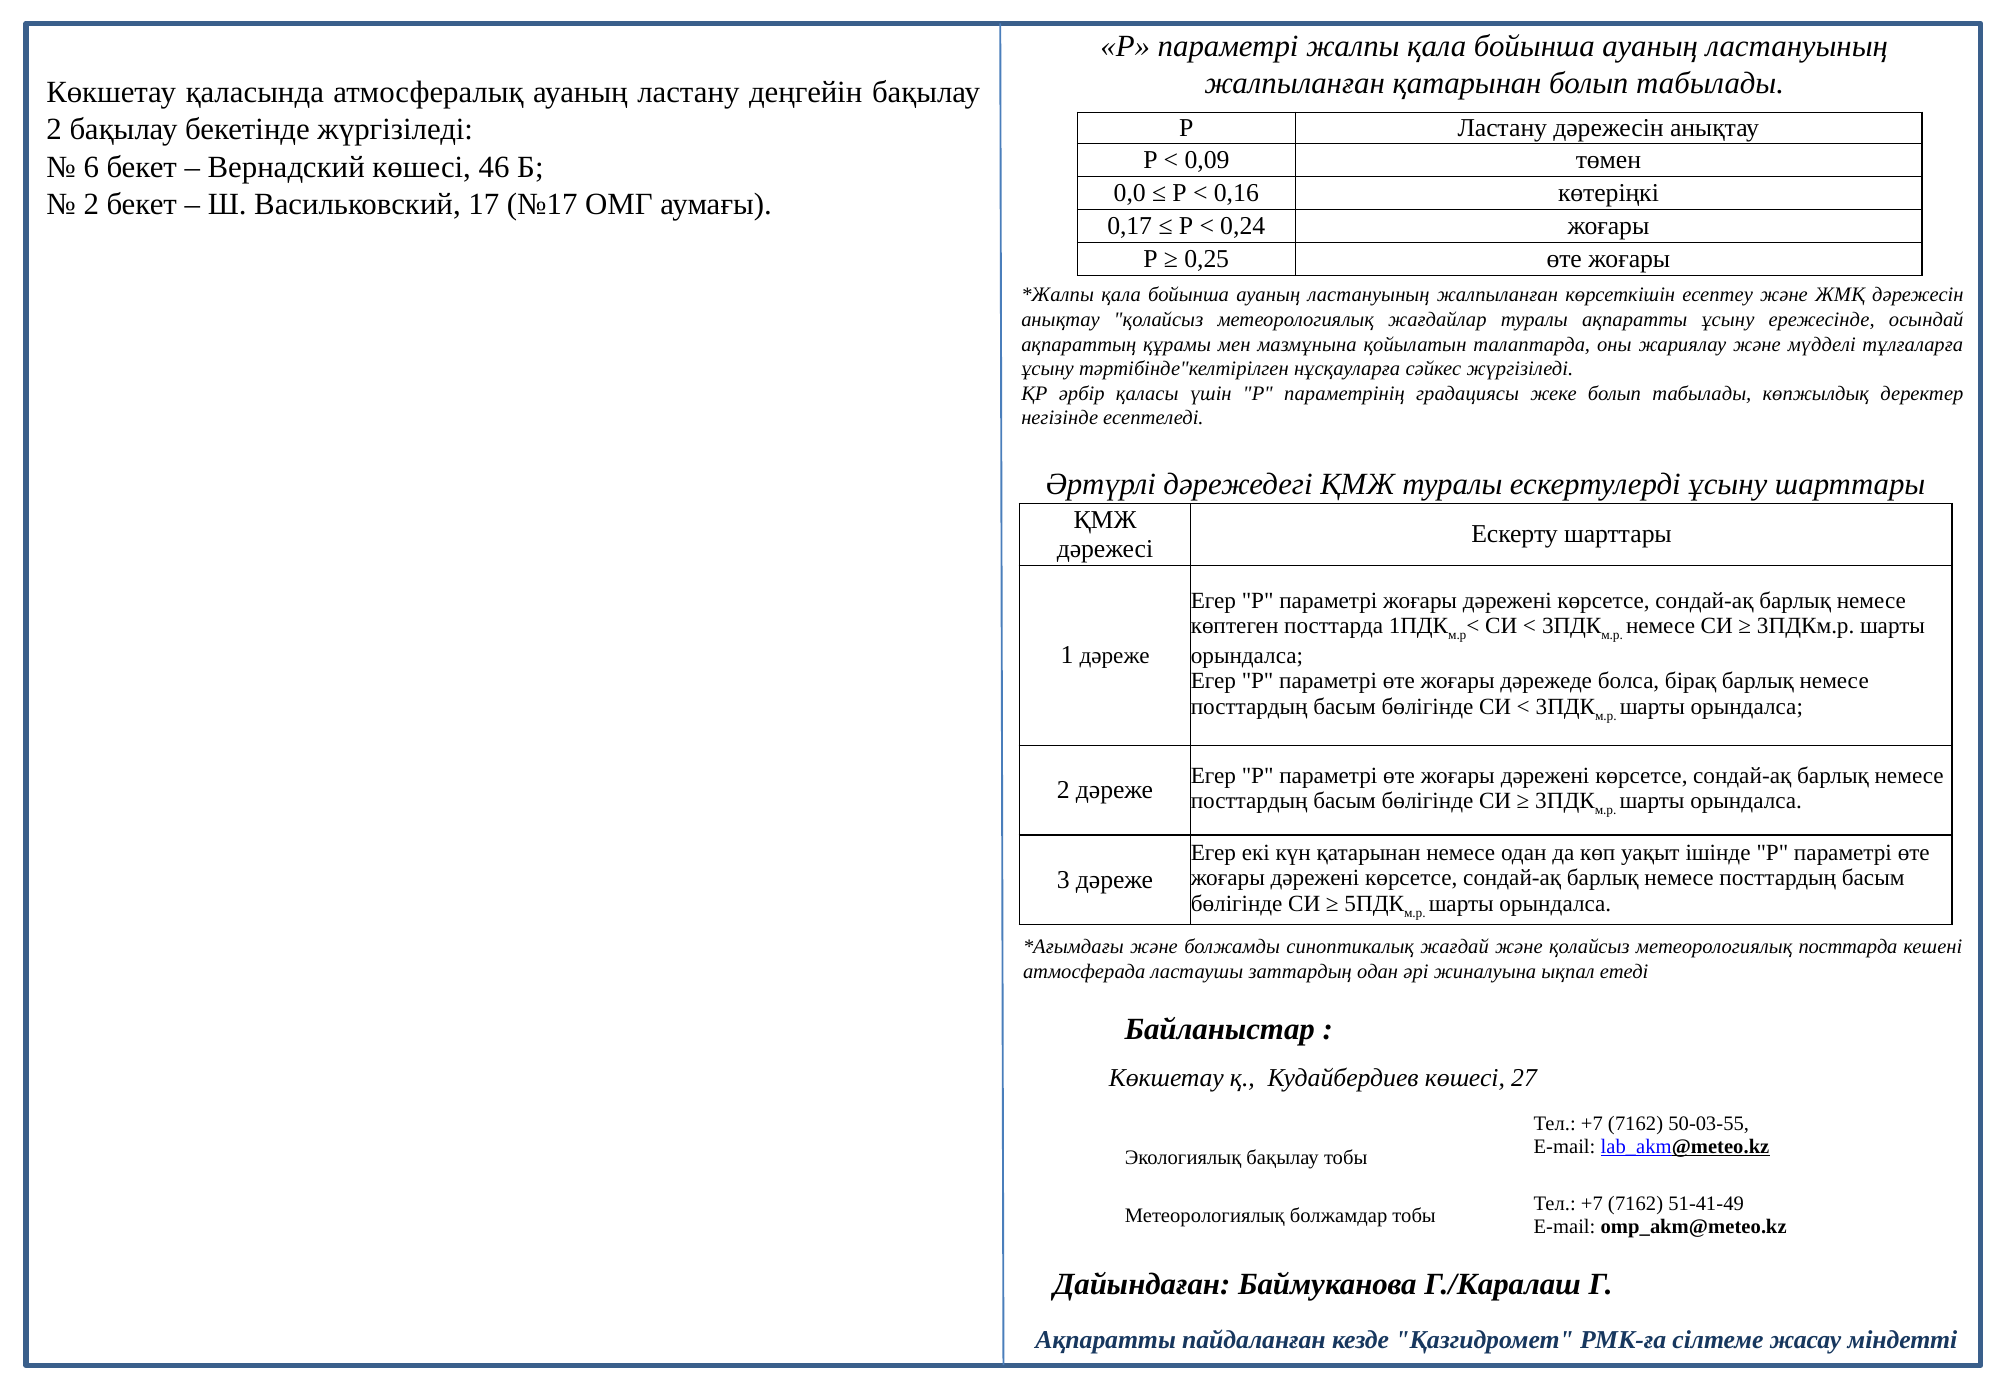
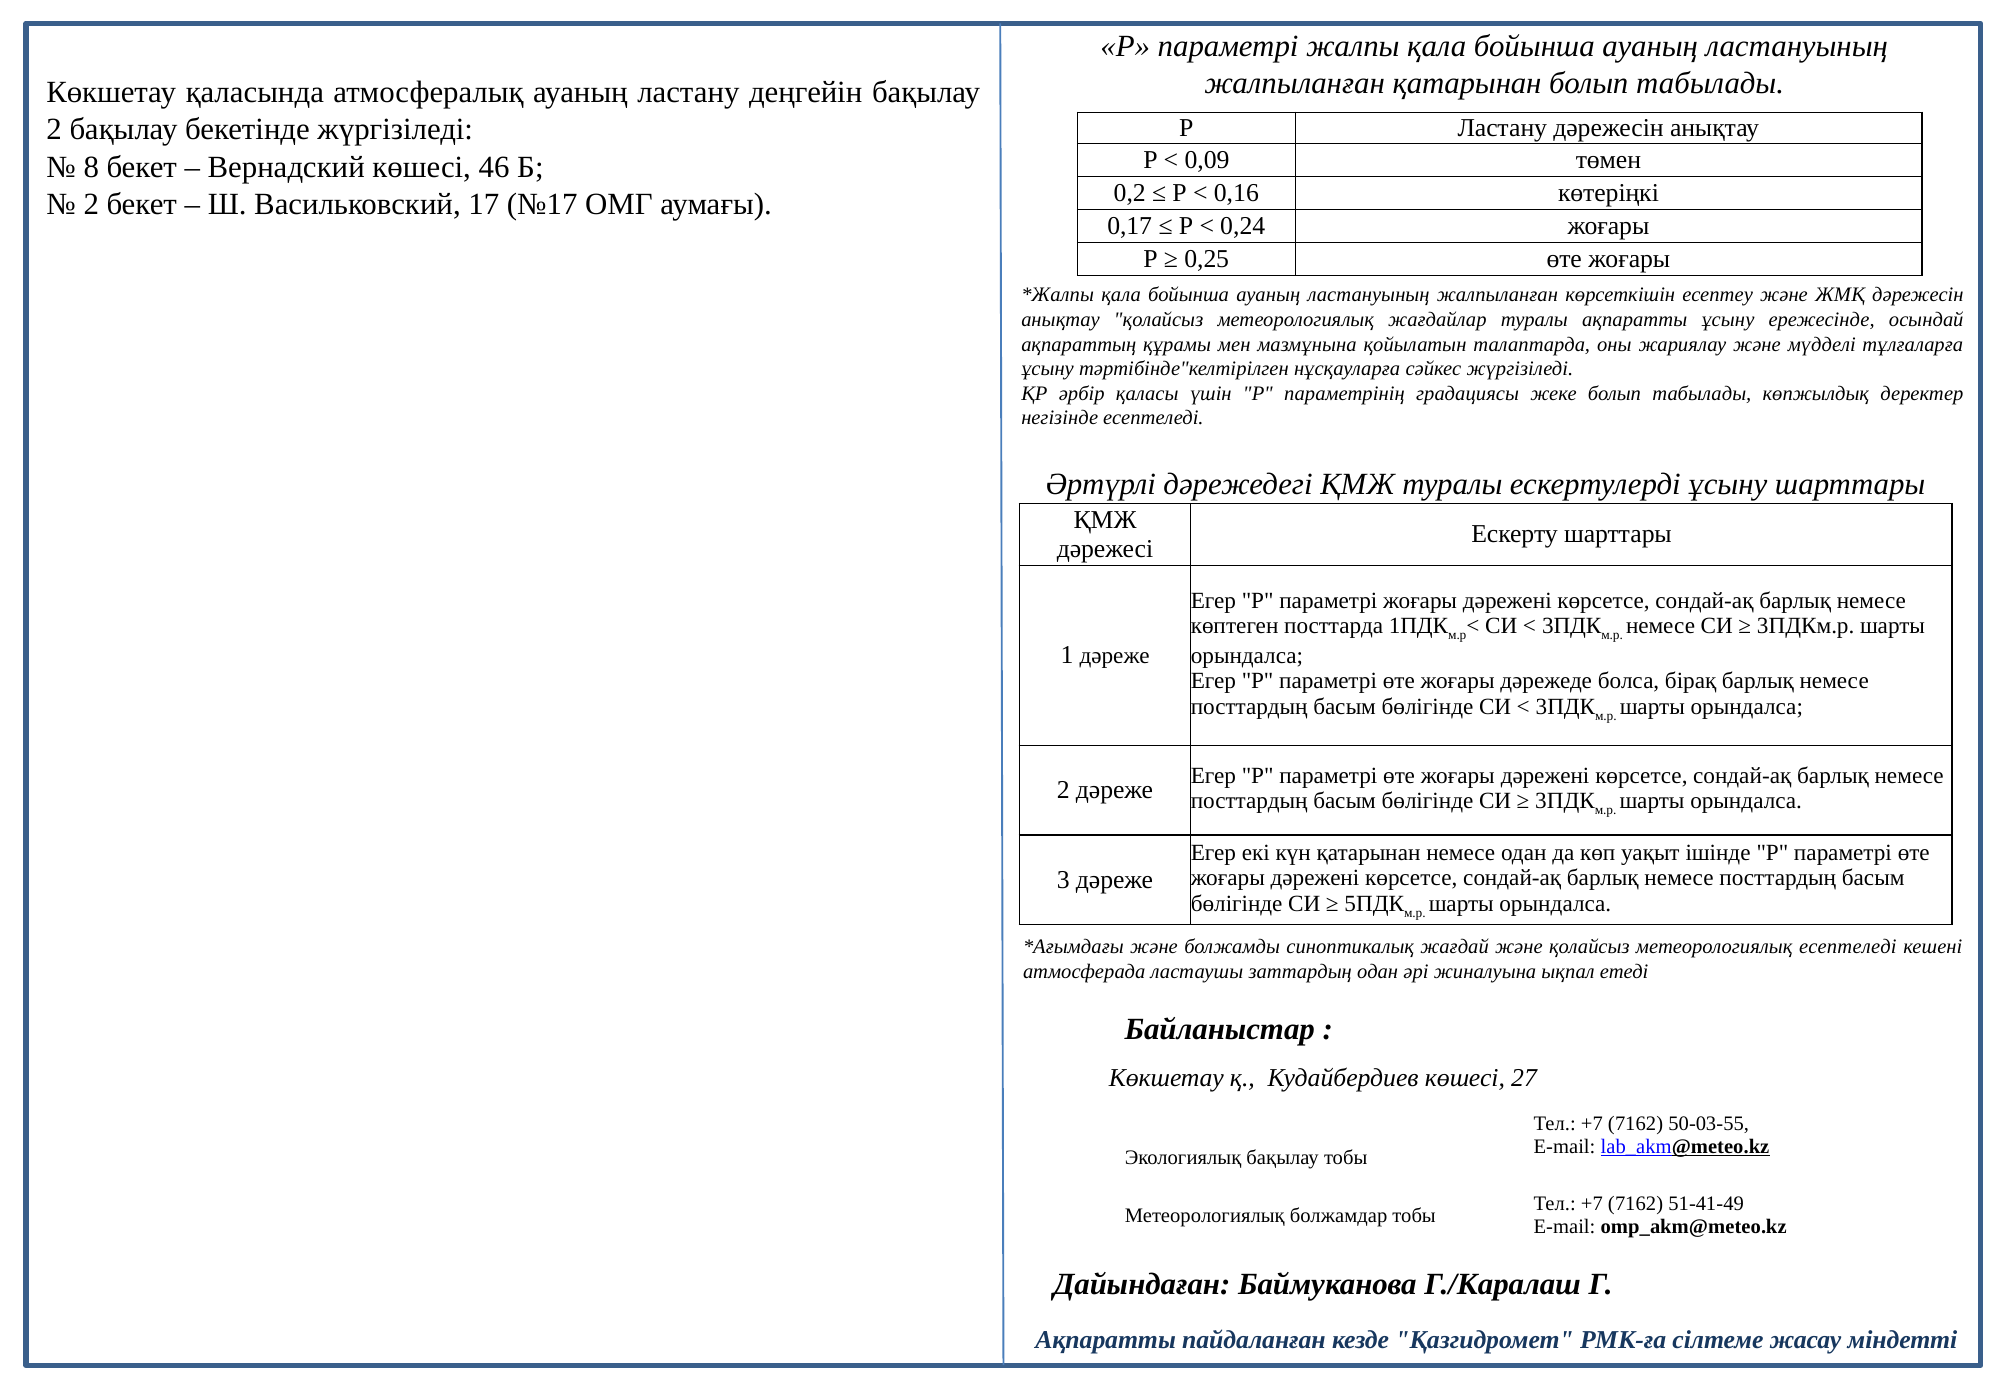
6: 6 -> 8
0,0: 0,0 -> 0,2
метеорологиялық посттарда: посттарда -> есептеледі
